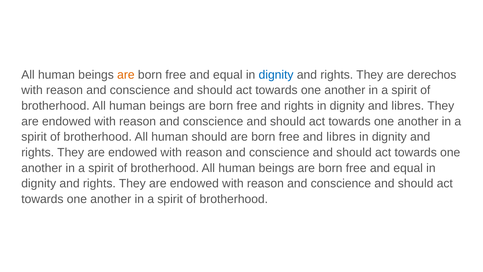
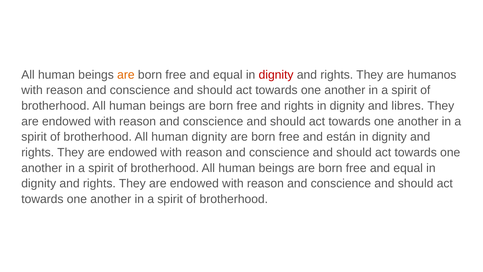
dignity at (276, 75) colour: blue -> red
derechos: derechos -> humanos
human should: should -> dignity
free and libres: libres -> están
